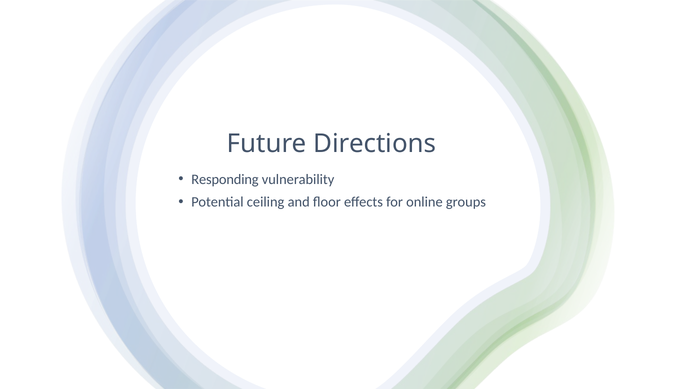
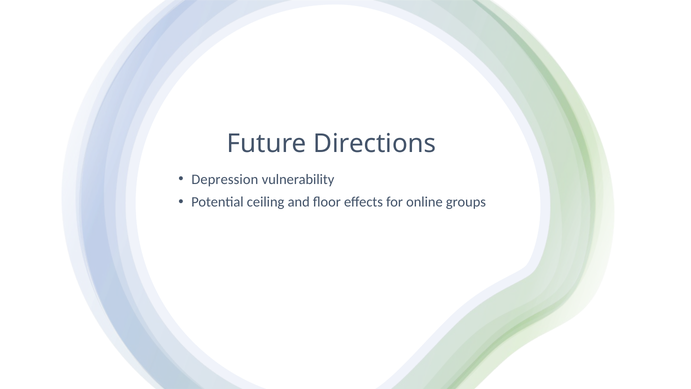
Responding: Responding -> Depression
